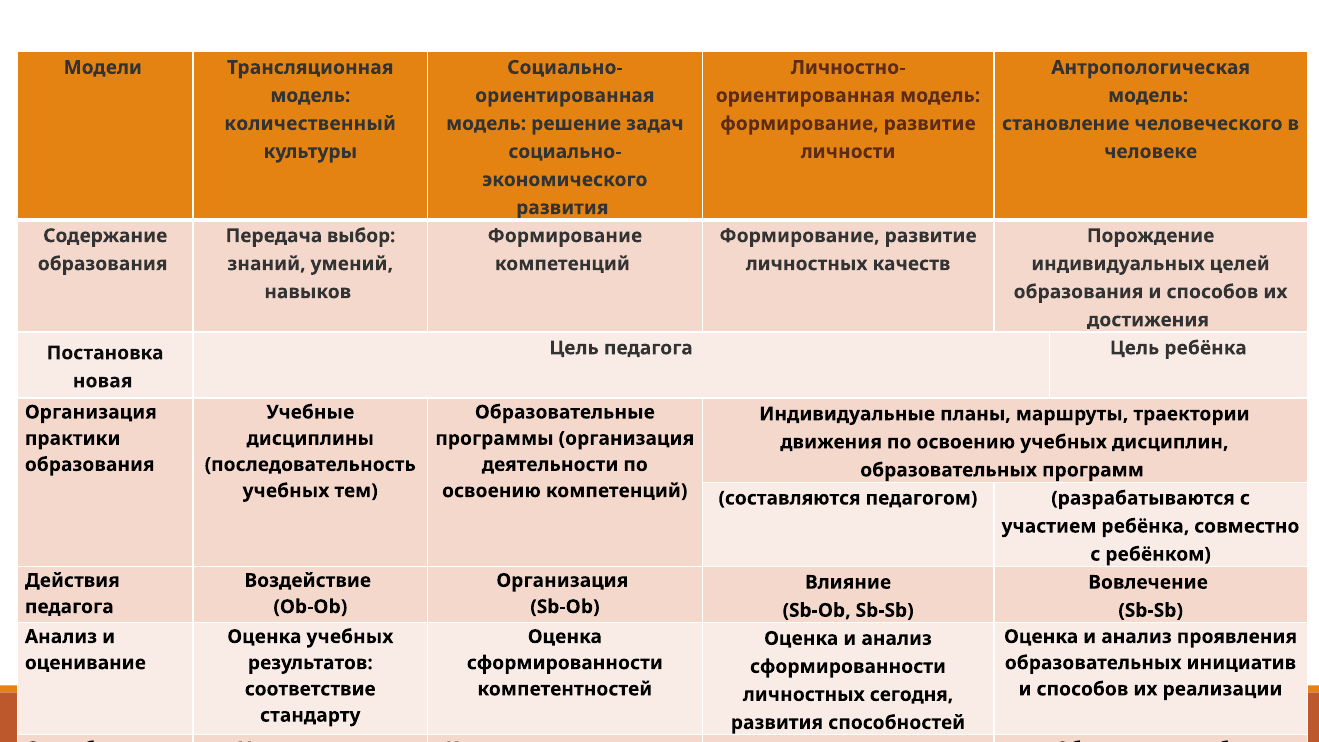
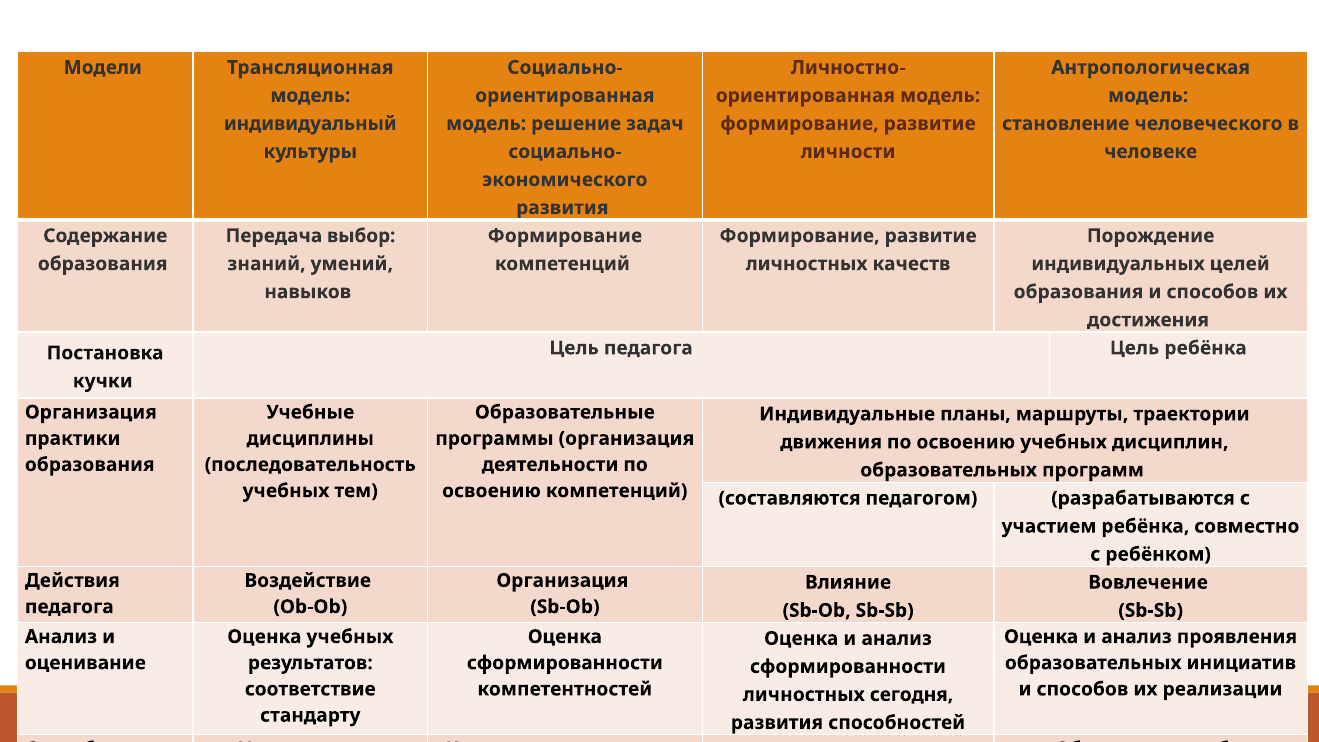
количественный at (310, 124): количественный -> индивидуальный
новая: новая -> кучки
